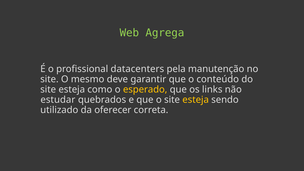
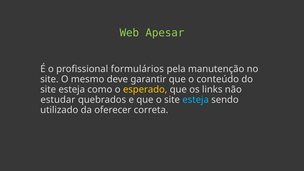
Agrega: Agrega -> Apesar
datacenters: datacenters -> formulários
esteja at (196, 100) colour: yellow -> light blue
